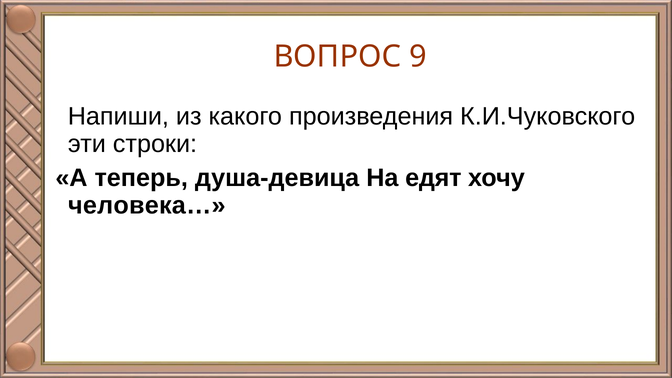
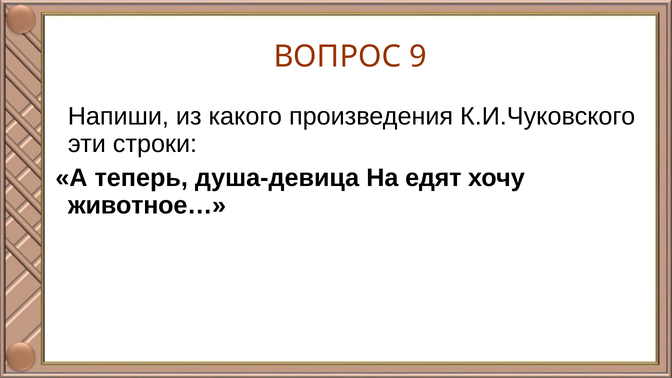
человека…: человека… -> животное…
